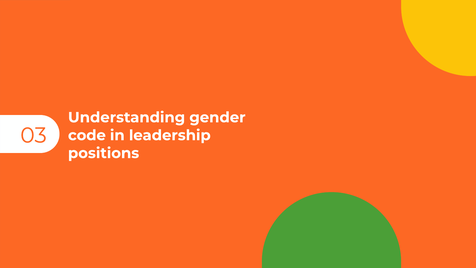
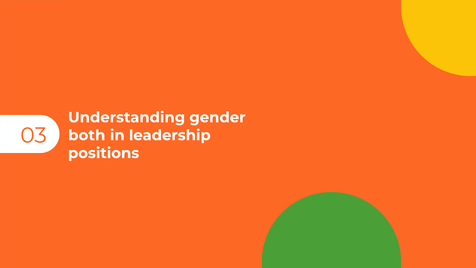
code: code -> both
